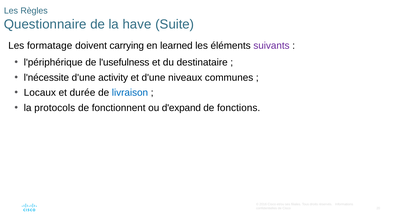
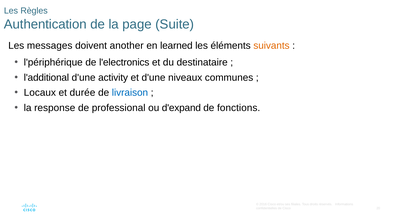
Questionnaire: Questionnaire -> Authentication
have: have -> page
formatage: formatage -> messages
carrying: carrying -> another
suivants colour: purple -> orange
l'usefulness: l'usefulness -> l'electronics
l'nécessite: l'nécessite -> l'additional
protocols: protocols -> response
fonctionnent: fonctionnent -> professional
